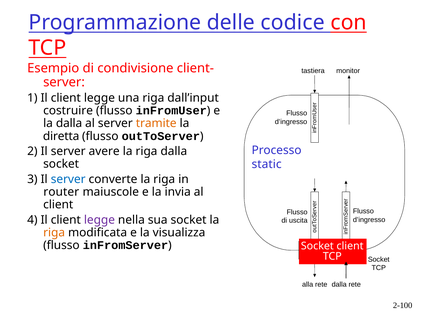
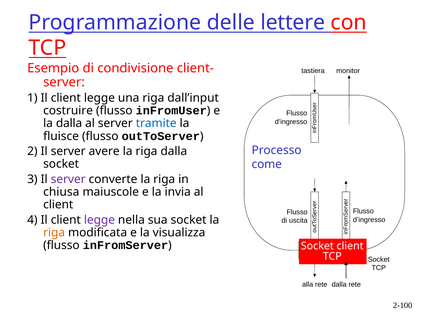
codice: codice -> lettere
tramite colour: orange -> blue
diretta: diretta -> fluisce
static: static -> come
server at (68, 179) colour: blue -> purple
router: router -> chiusa
